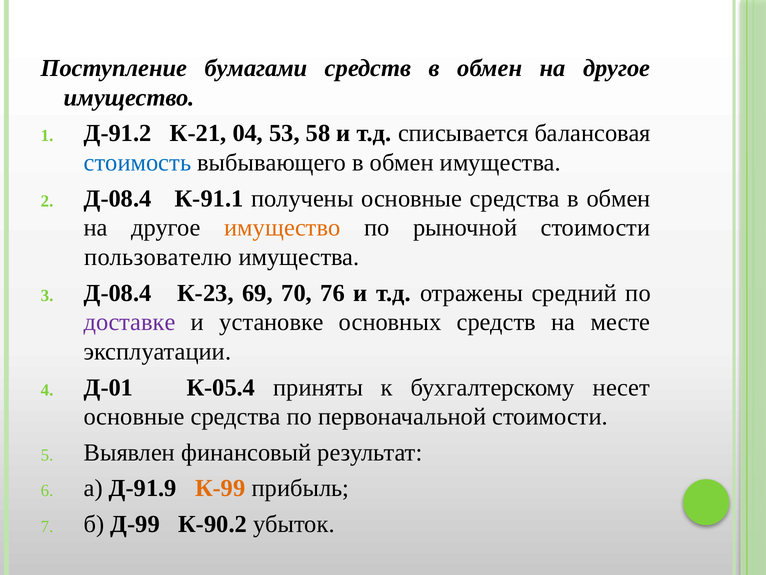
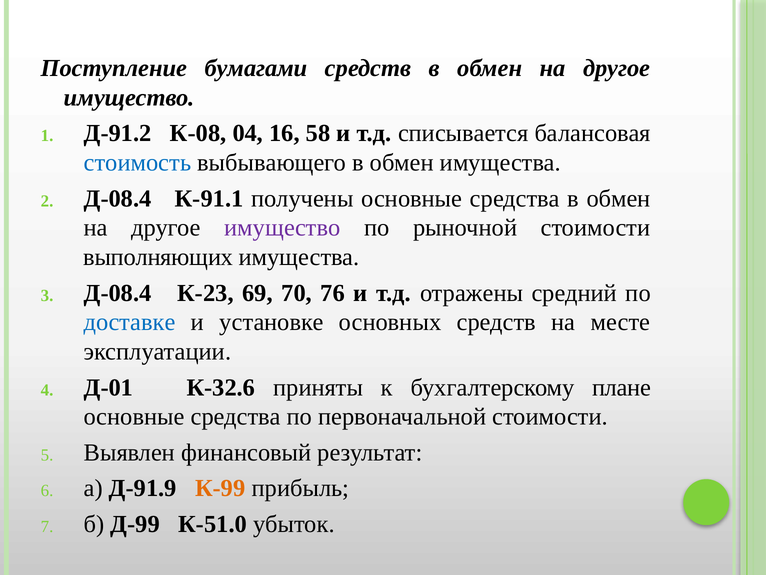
К-21: К-21 -> К-08
53: 53 -> 16
имущество at (282, 228) colour: orange -> purple
пользователю: пользователю -> выполняющих
доставке colour: purple -> blue
К-05.4: К-05.4 -> К-32.6
несет: несет -> плане
К-90.2: К-90.2 -> К-51.0
